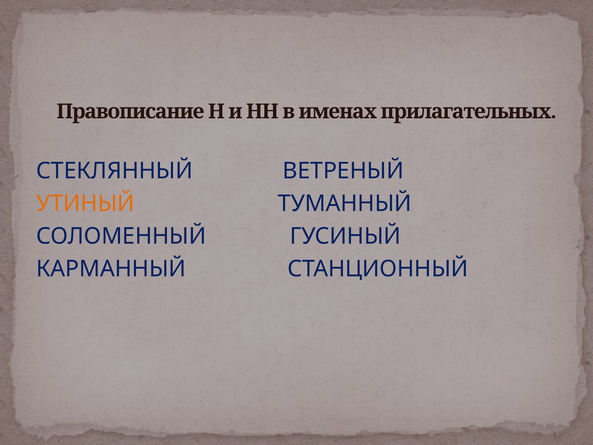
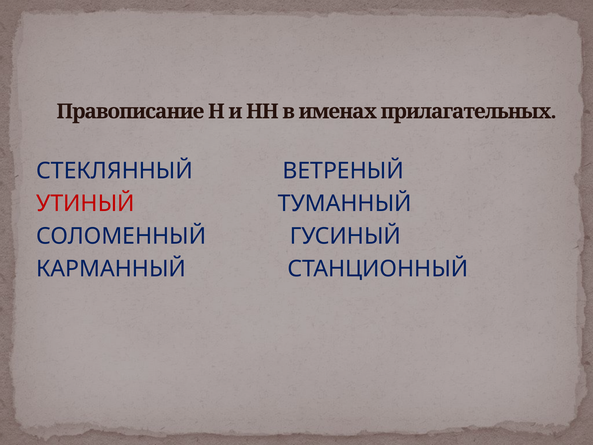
УТИНЫЙ colour: orange -> red
